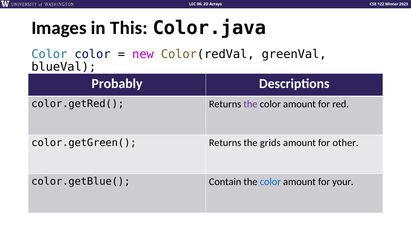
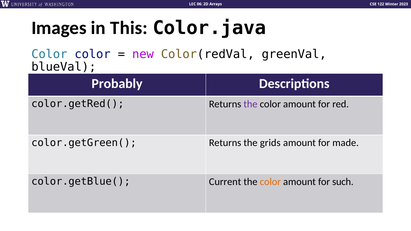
other: other -> made
Contain: Contain -> Current
color at (270, 182) colour: blue -> orange
your: your -> such
